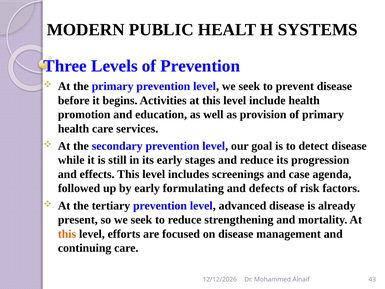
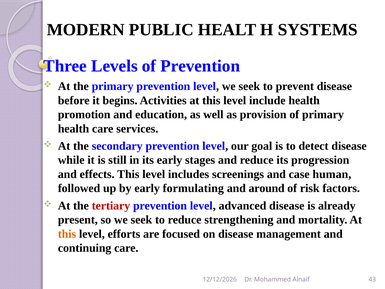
agenda: agenda -> human
defects: defects -> around
tertiary colour: black -> red
